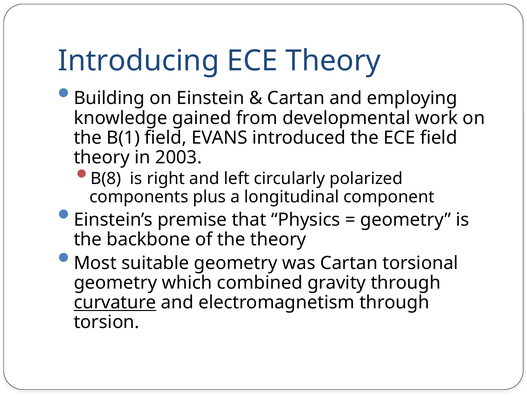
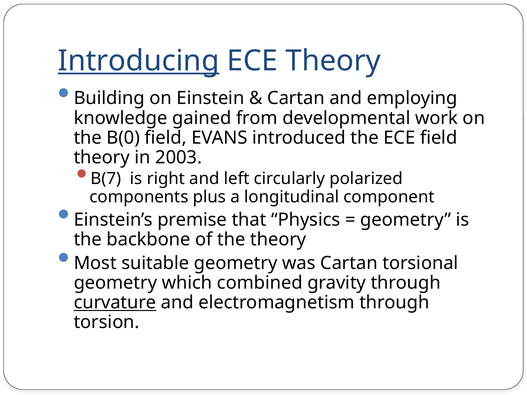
Introducing underline: none -> present
B(1: B(1 -> B(0
B(8: B(8 -> B(7
